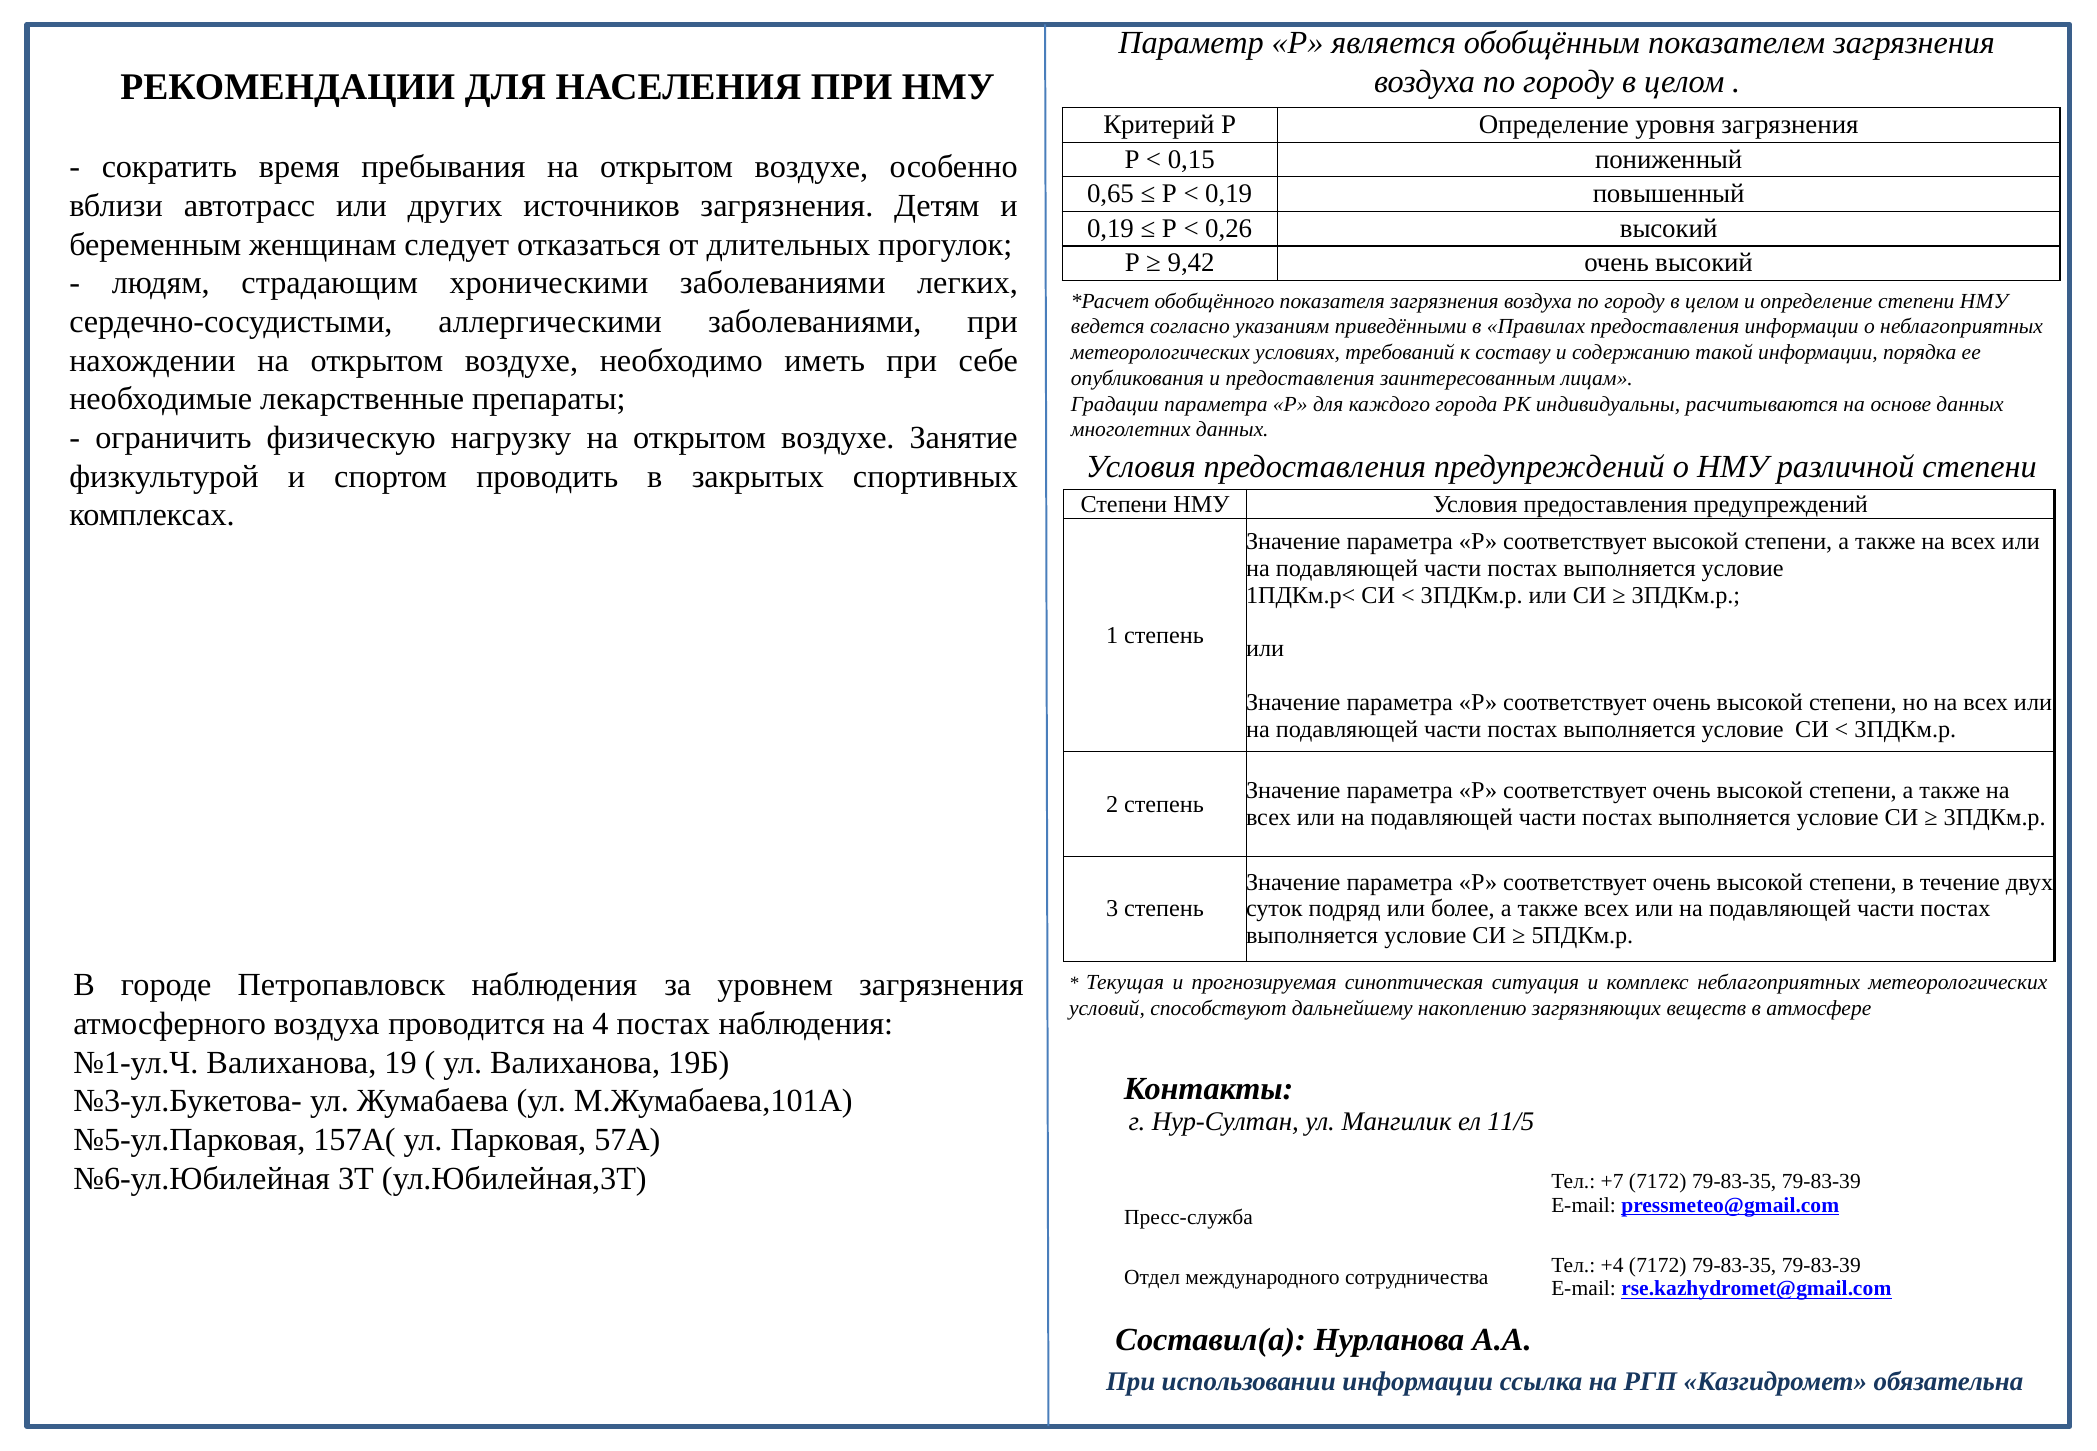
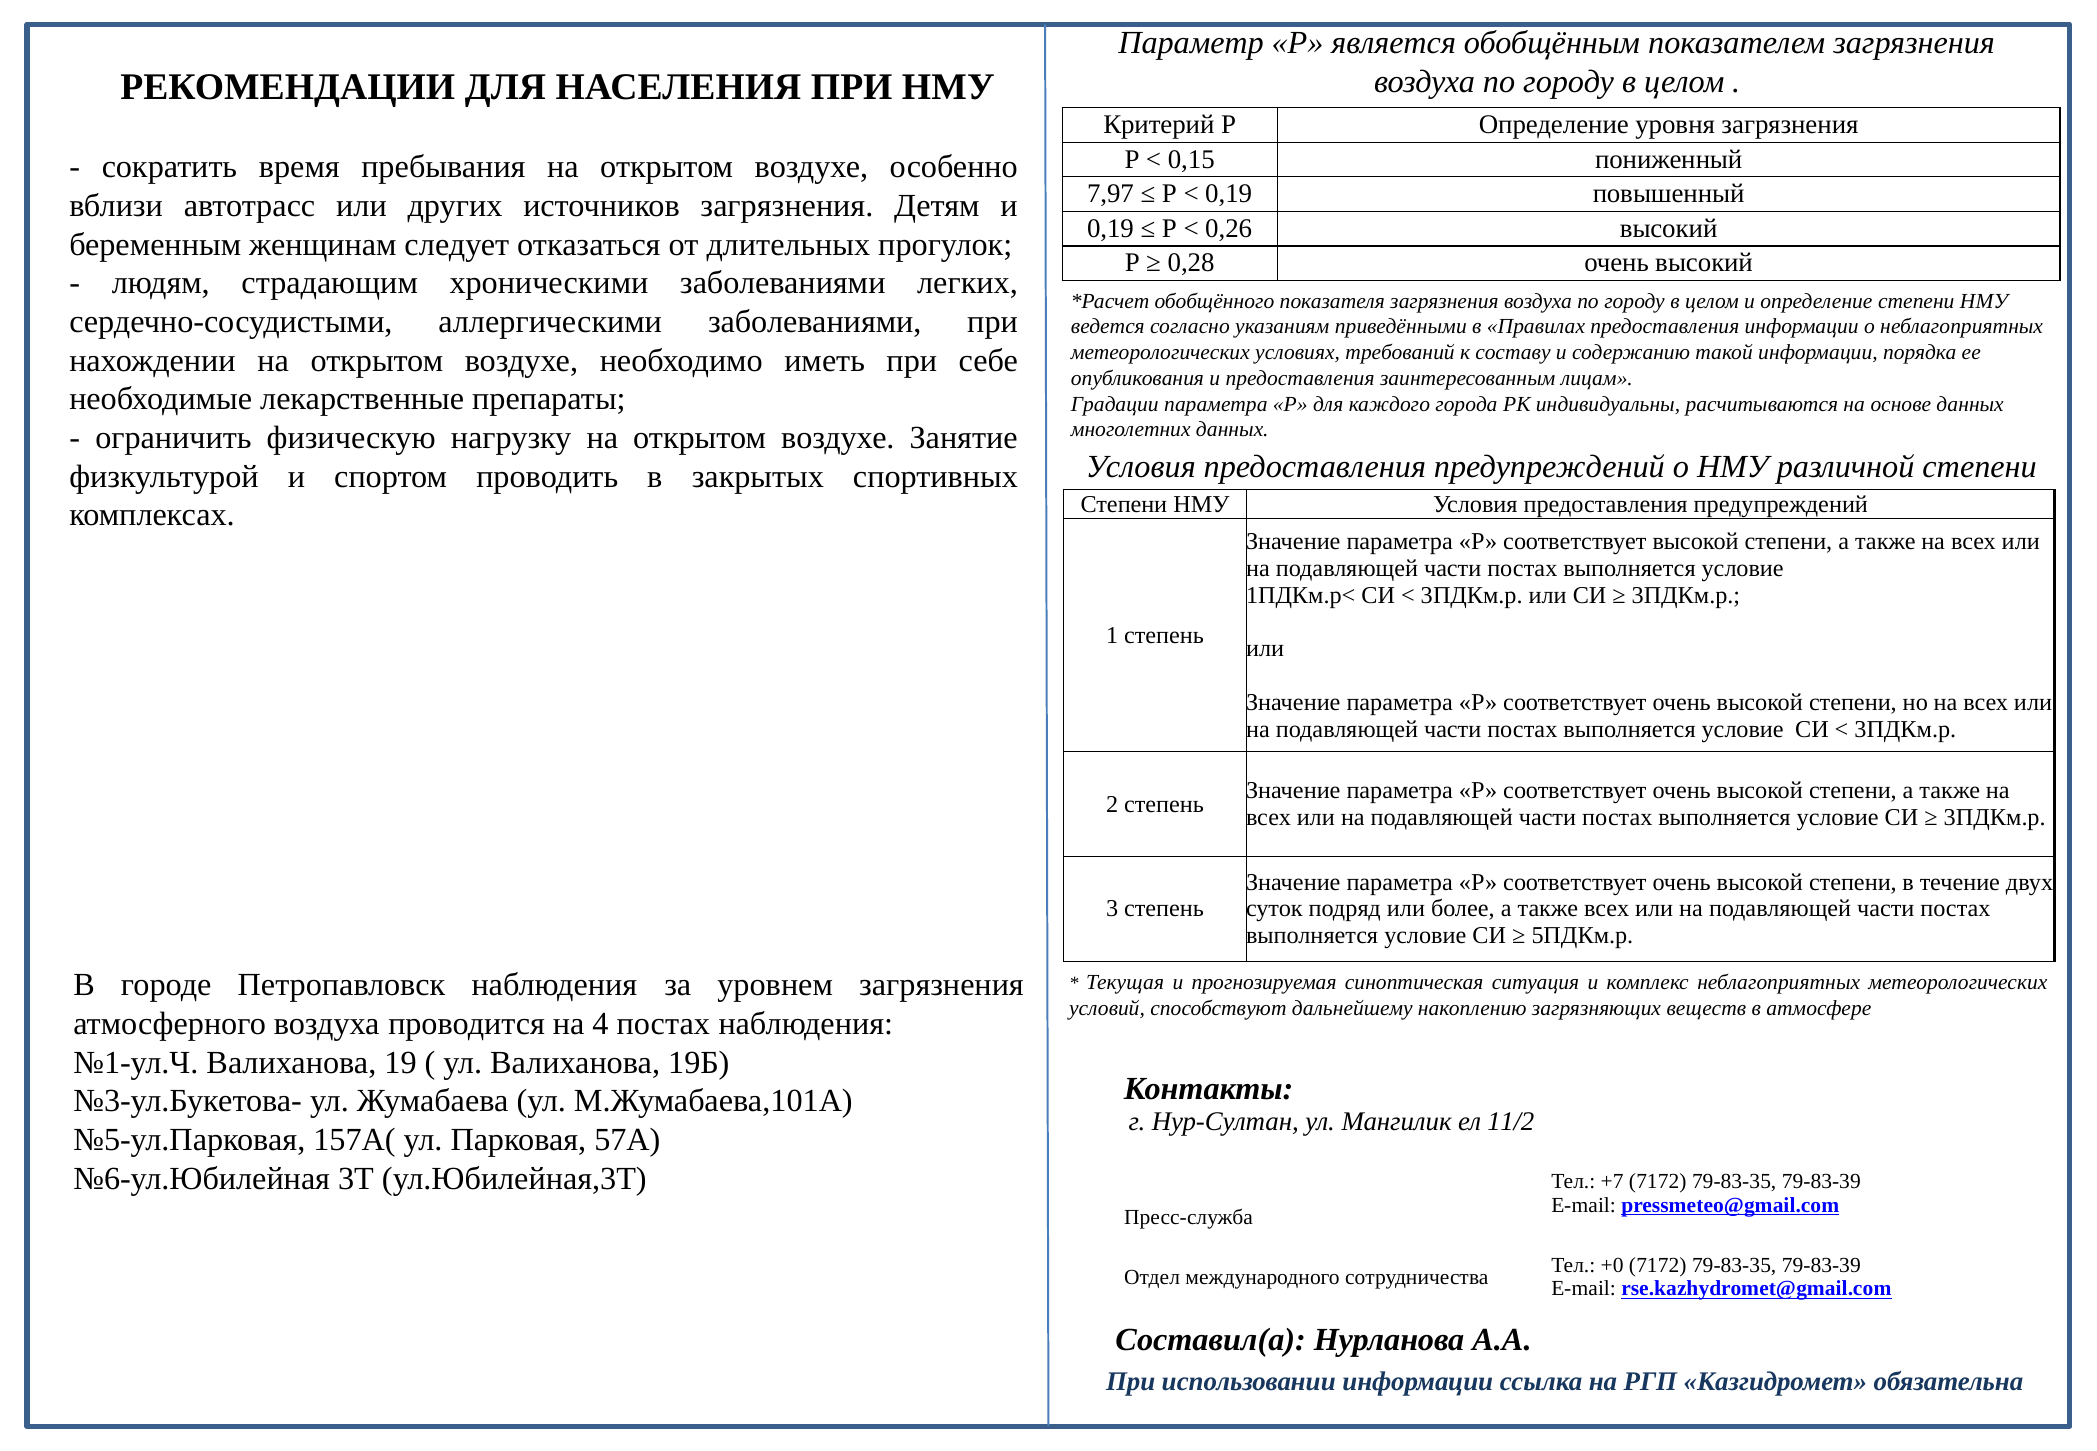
0,65: 0,65 -> 7,97
9,42: 9,42 -> 0,28
11/5: 11/5 -> 11/2
+4: +4 -> +0
